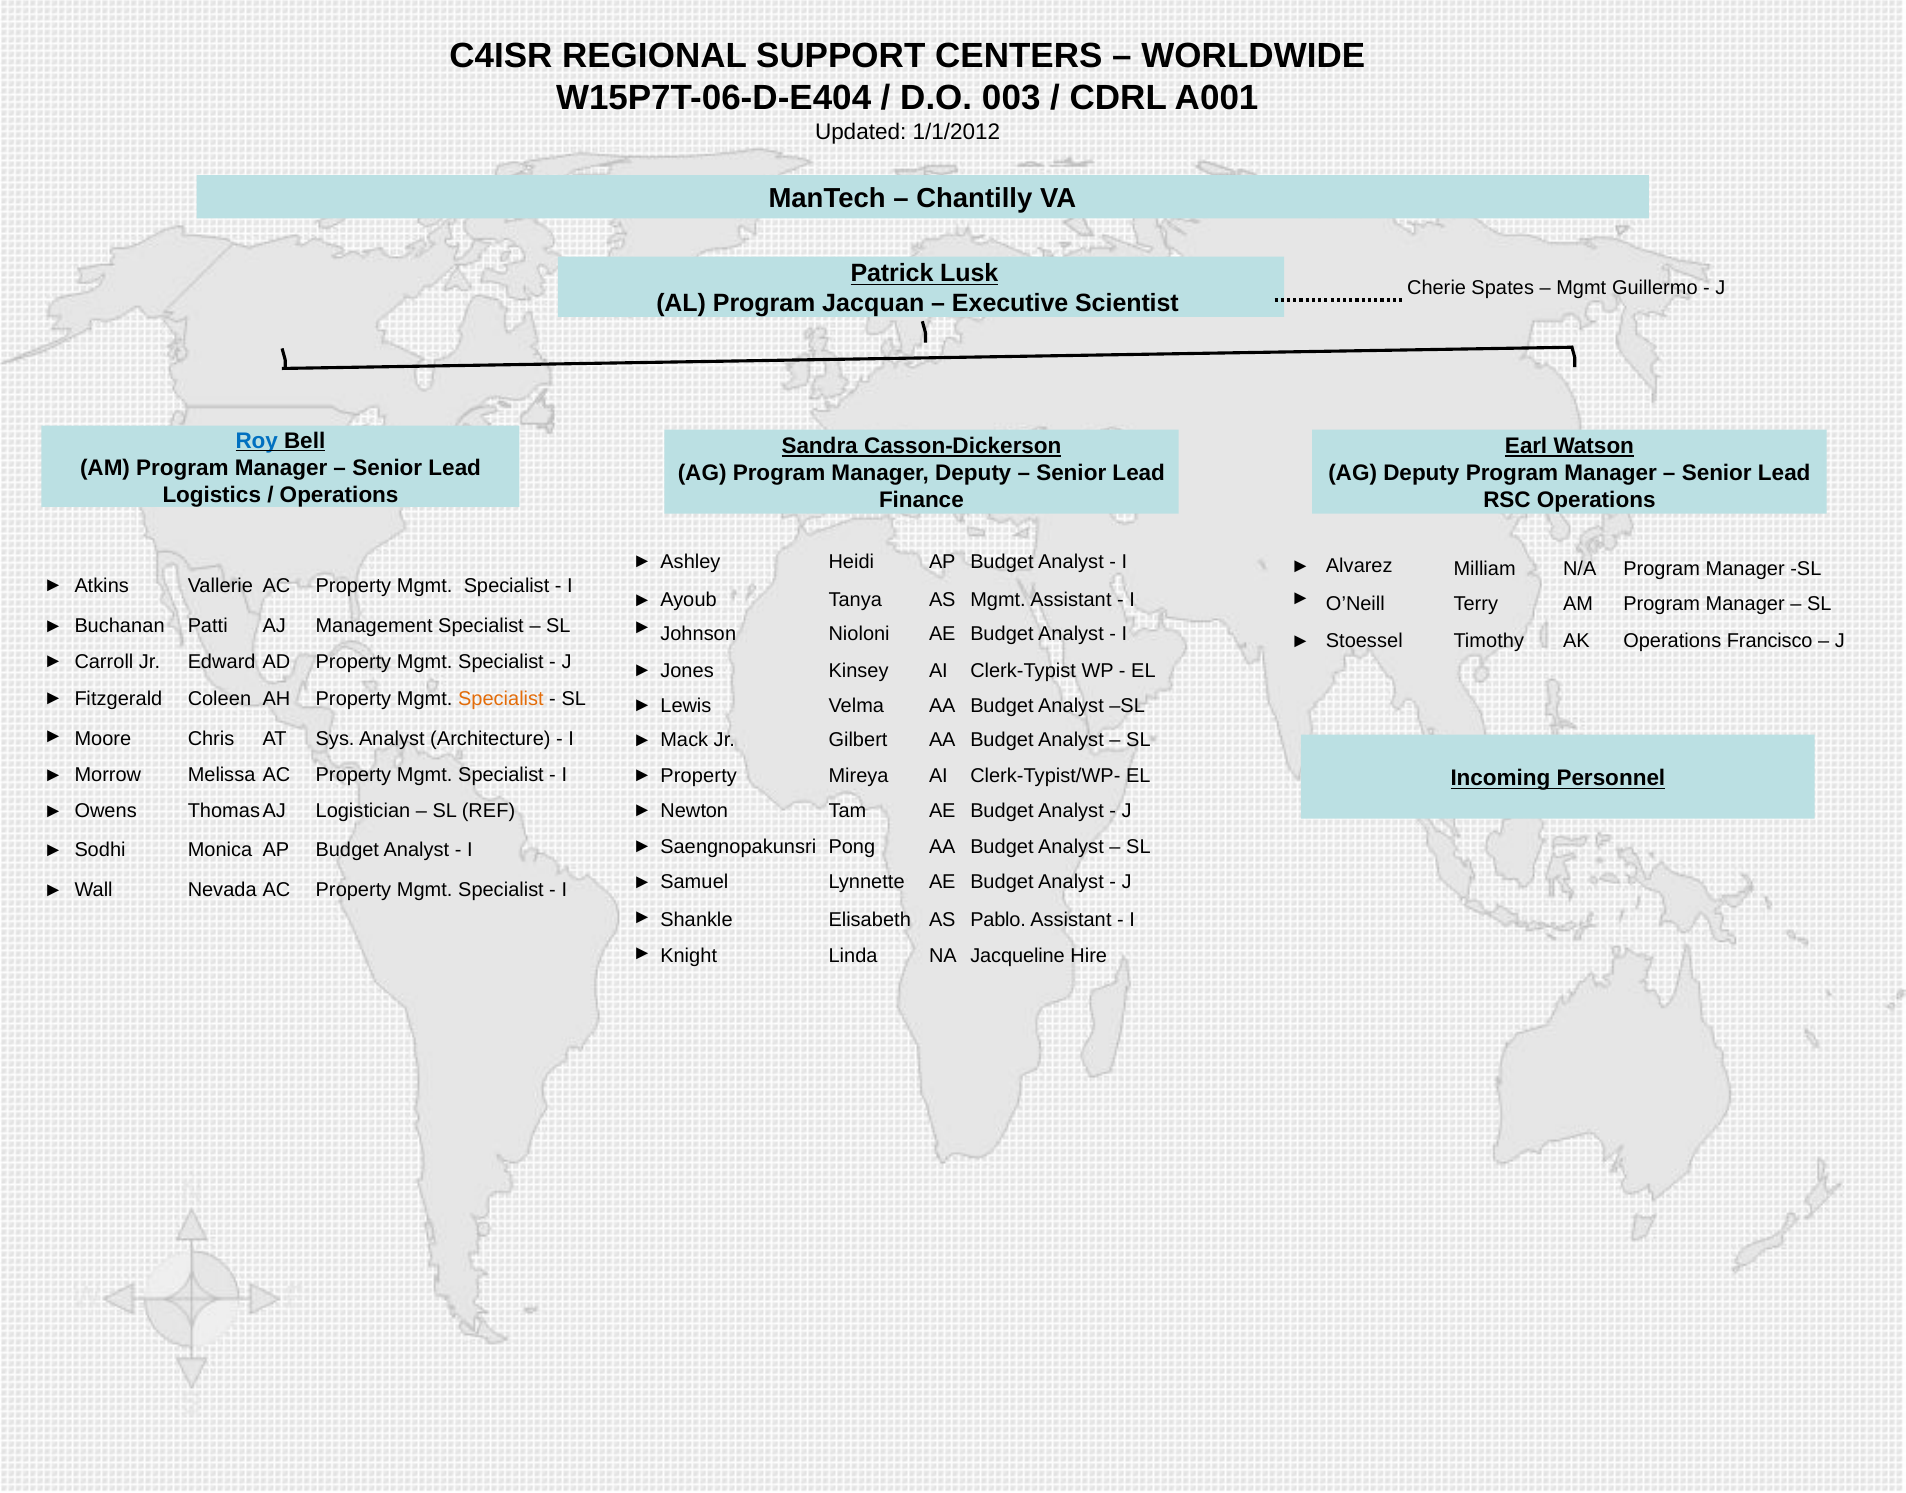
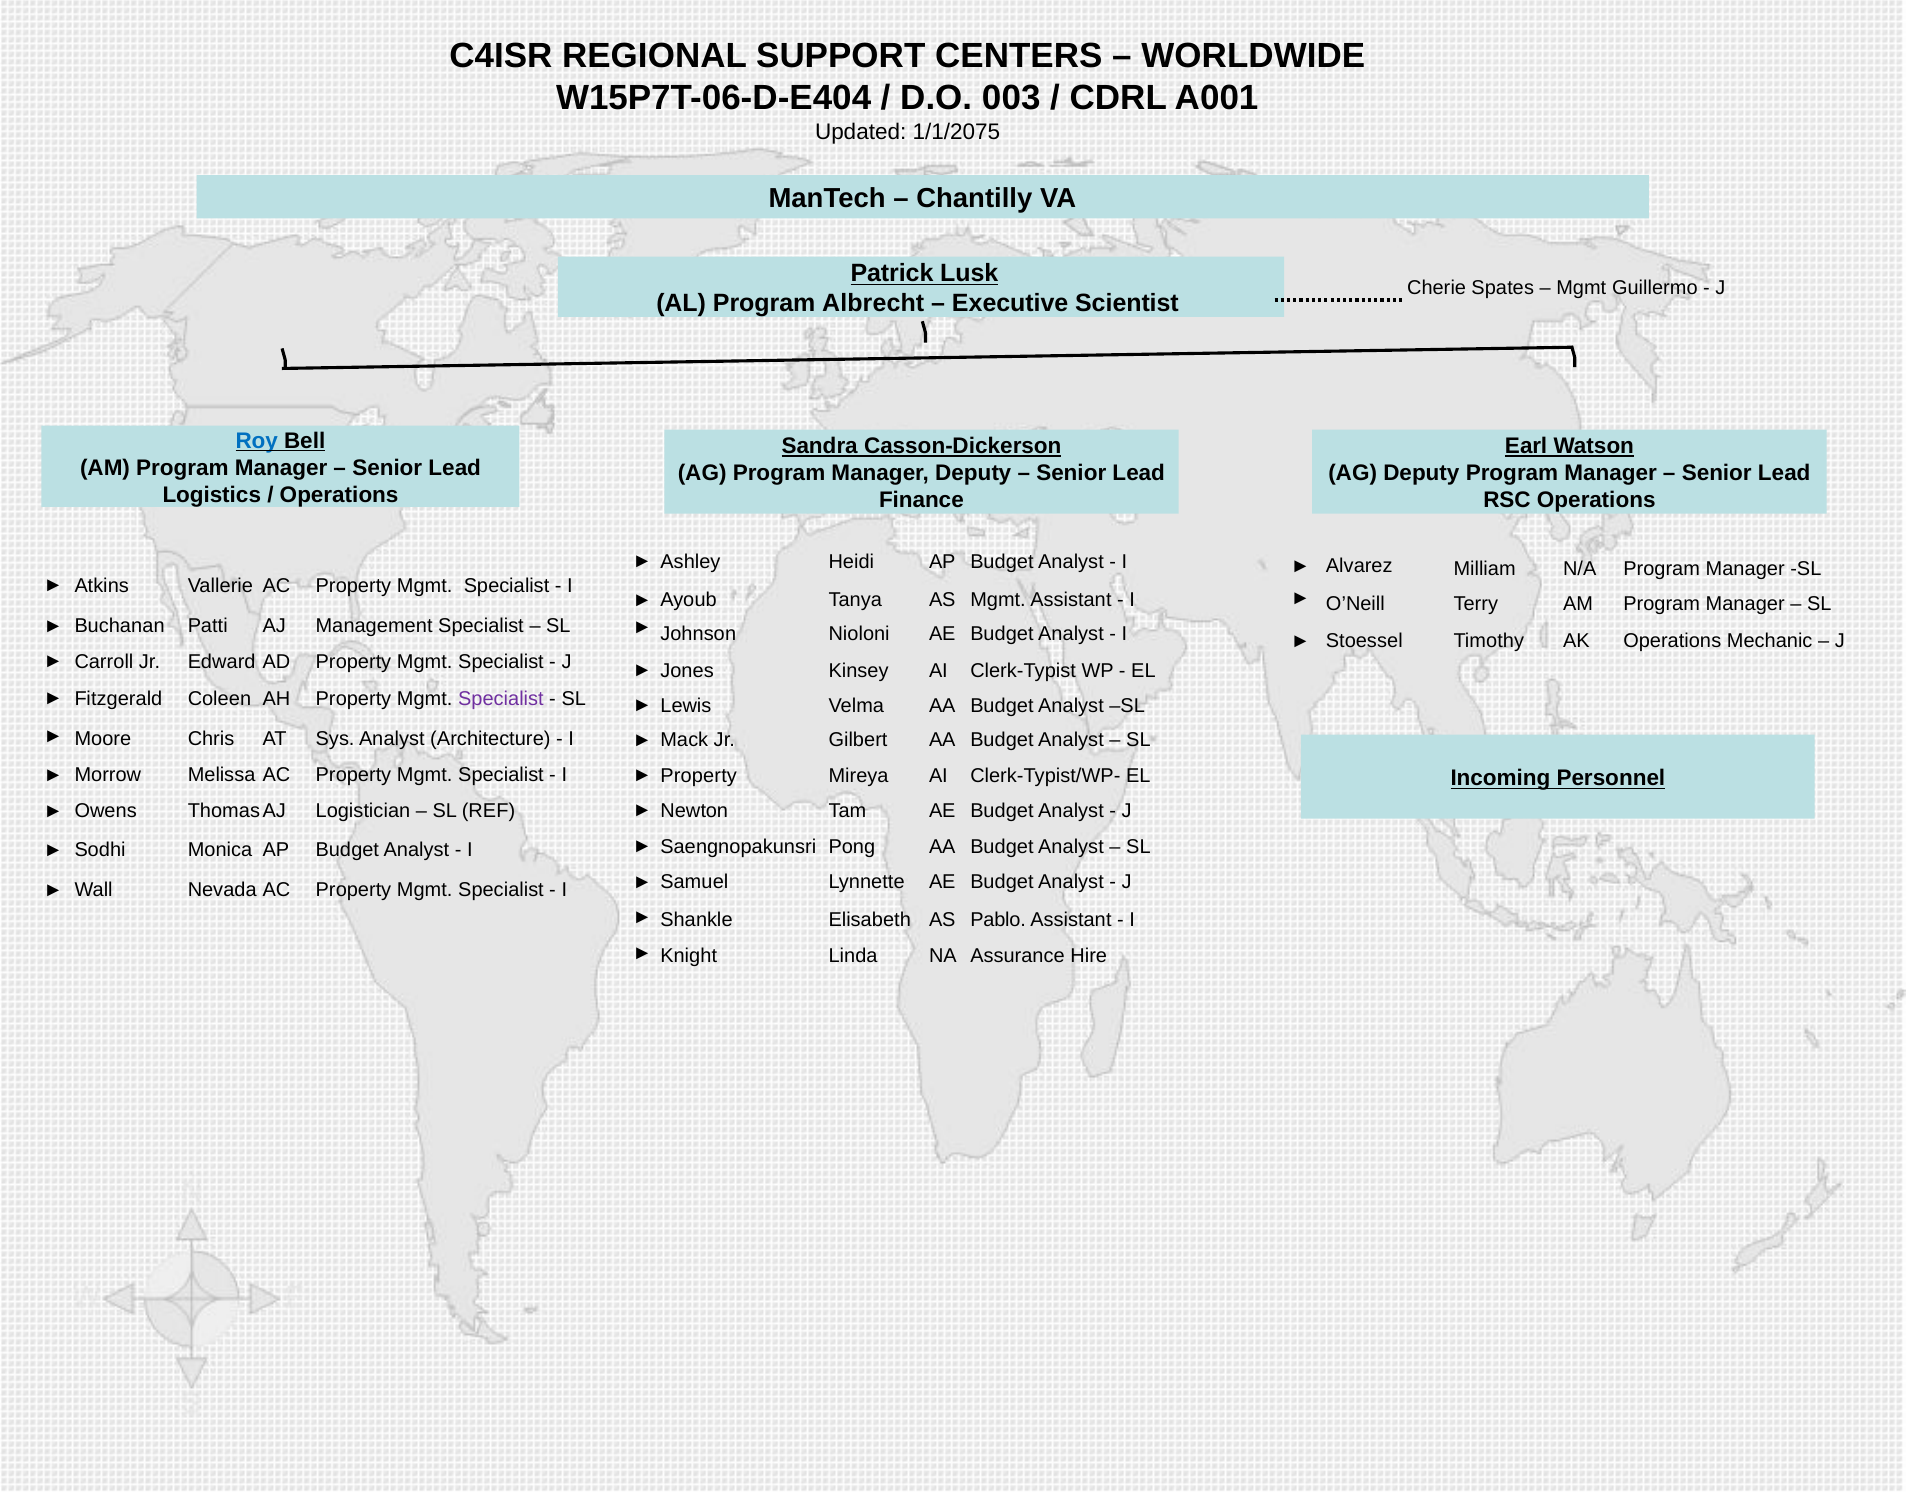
1/1/2012: 1/1/2012 -> 1/1/2075
Jacquan: Jacquan -> Albrecht
Francisco: Francisco -> Mechanic
Specialist at (501, 699) colour: orange -> purple
Jacqueline: Jacqueline -> Assurance
